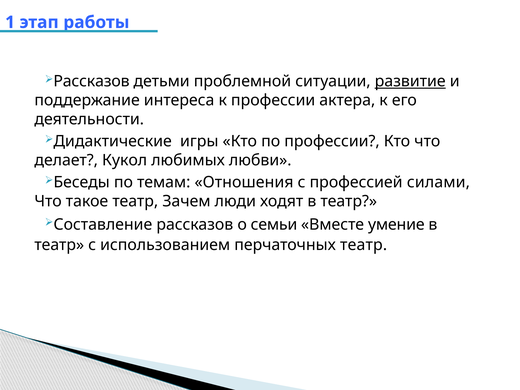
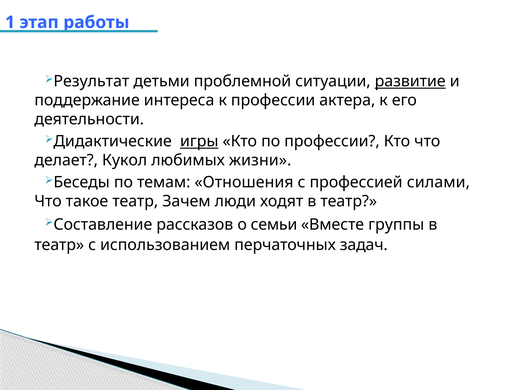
Рассказов at (91, 81): Рассказов -> Результат
игры underline: none -> present
любви: любви -> жизни
умение: умение -> группы
перчаточных театр: театр -> задач
